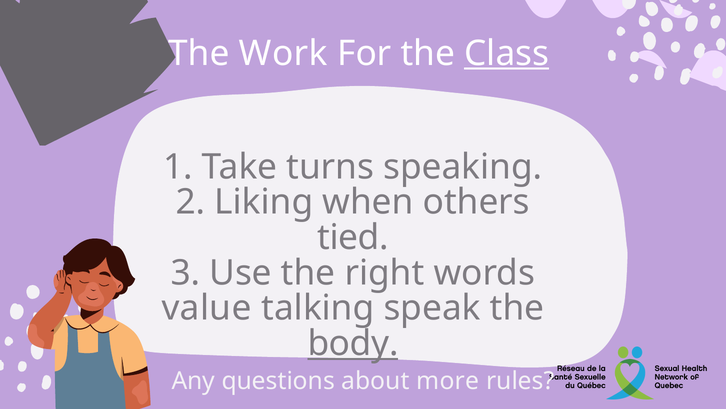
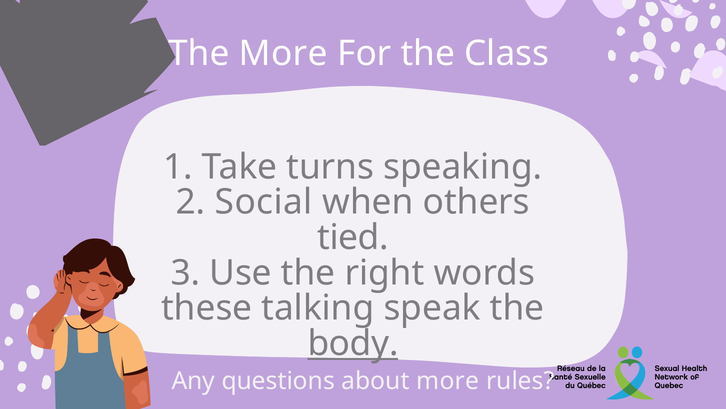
The Work: Work -> More
Class underline: present -> none
Liking: Liking -> Social
value: value -> these
